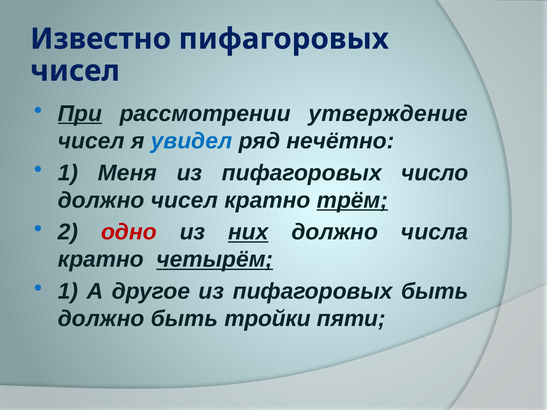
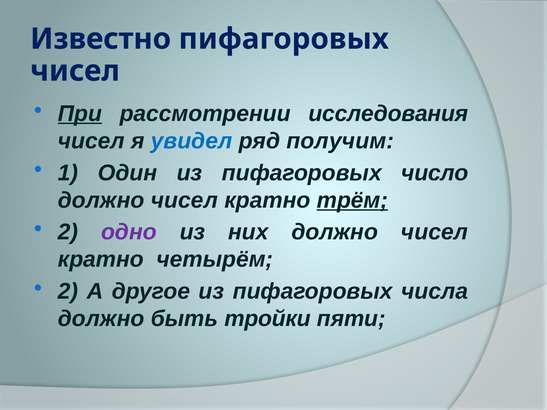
утверждение: утверждение -> исследования
нечётно: нечётно -> получим
Меня: Меня -> Один
одно colour: red -> purple
них underline: present -> none
числа at (435, 232): числа -> чисел
четырём underline: present -> none
1 at (68, 291): 1 -> 2
пифагоровых быть: быть -> числа
